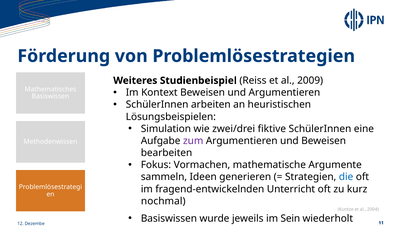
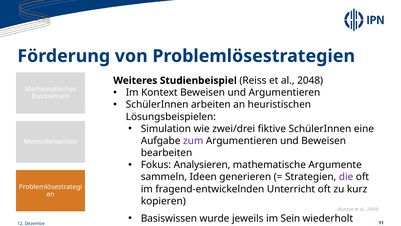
2009: 2009 -> 2048
Vormachen: Vormachen -> Analysieren
die colour: blue -> purple
nochmal: nochmal -> kopieren
